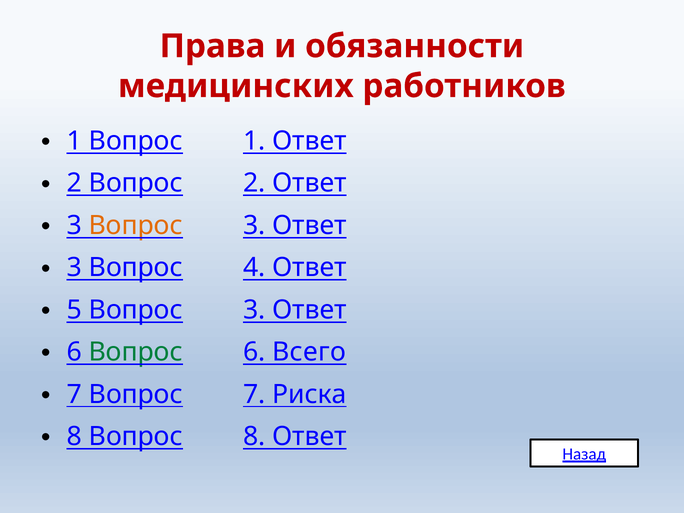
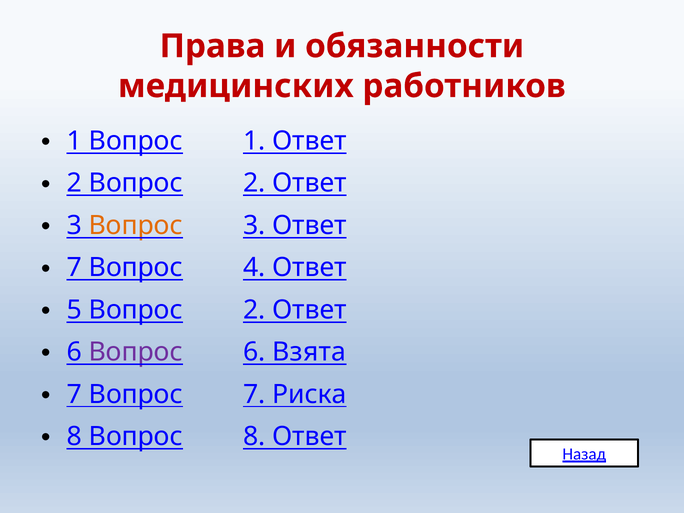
3 at (74, 268): 3 -> 7
5 Вопрос 3: 3 -> 2
Вопрос at (136, 352) colour: green -> purple
Всего: Всего -> Взята
